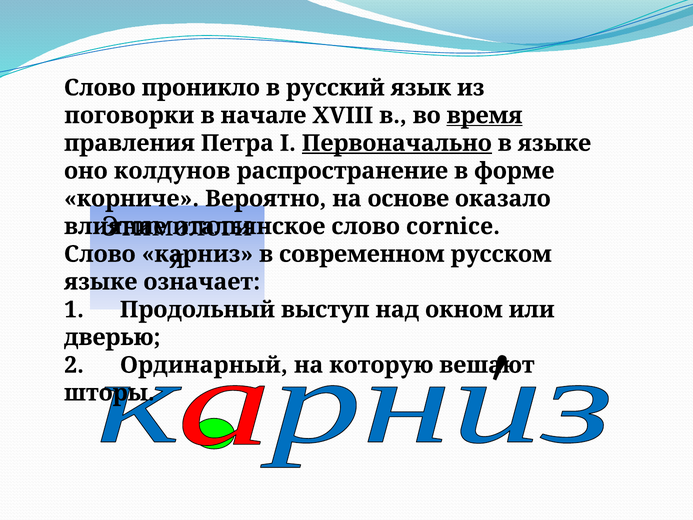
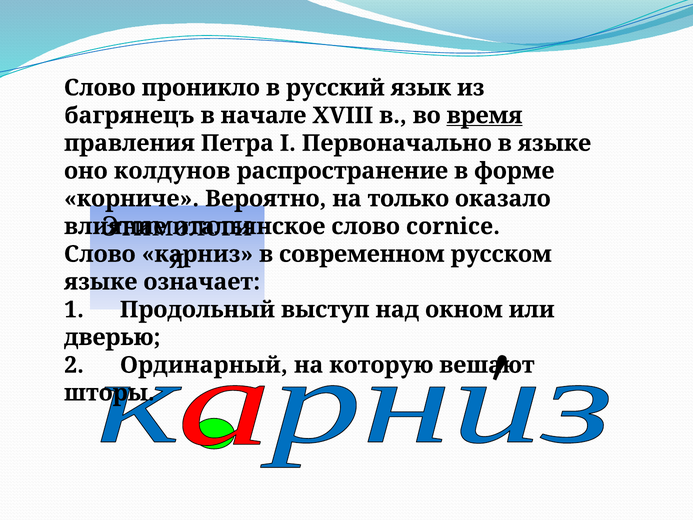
поговорки: поговорки -> багрянецъ
Первоначально underline: present -> none
основе: основе -> только
